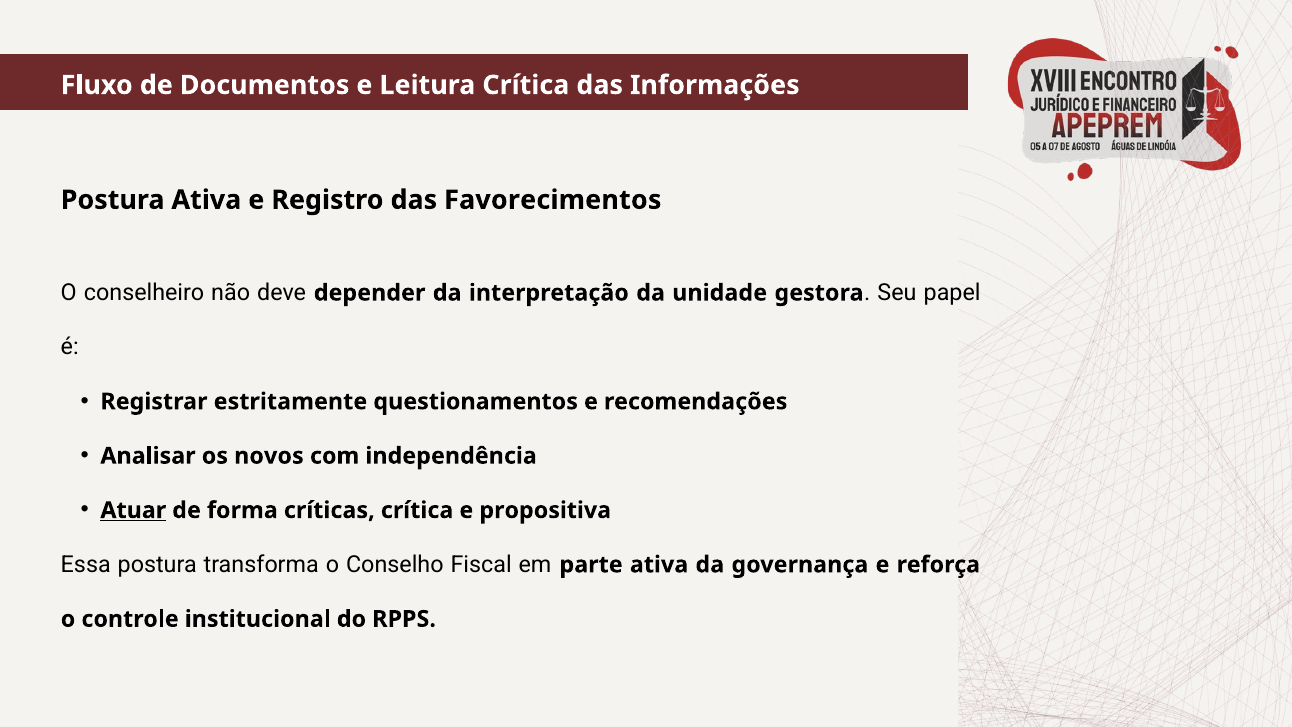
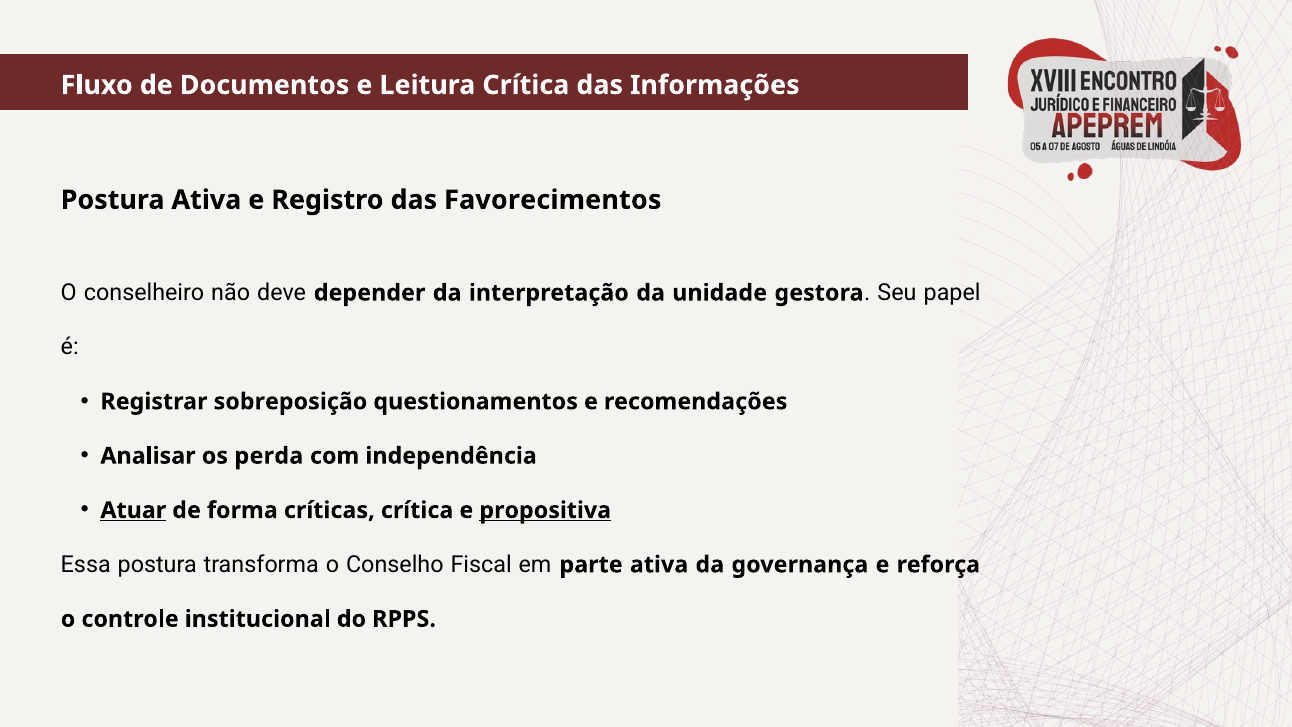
estritamente: estritamente -> sobreposição
novos: novos -> perda
propositiva underline: none -> present
